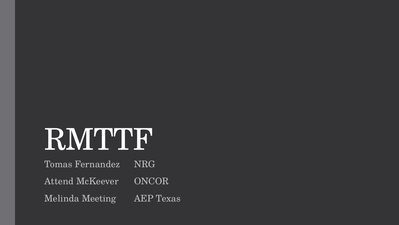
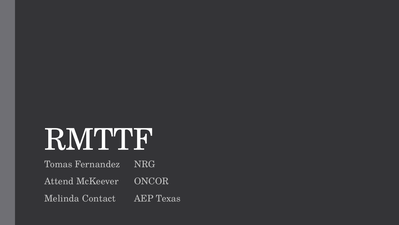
Meeting: Meeting -> Contact
